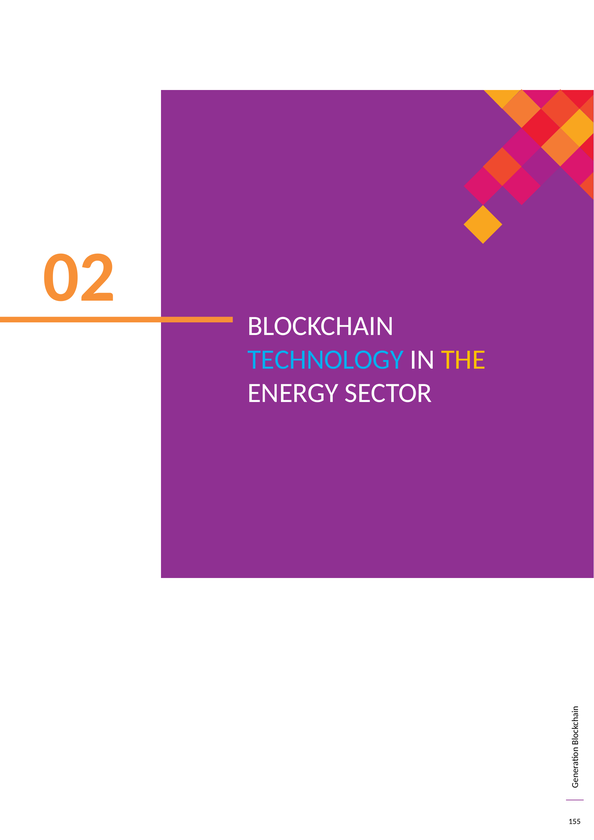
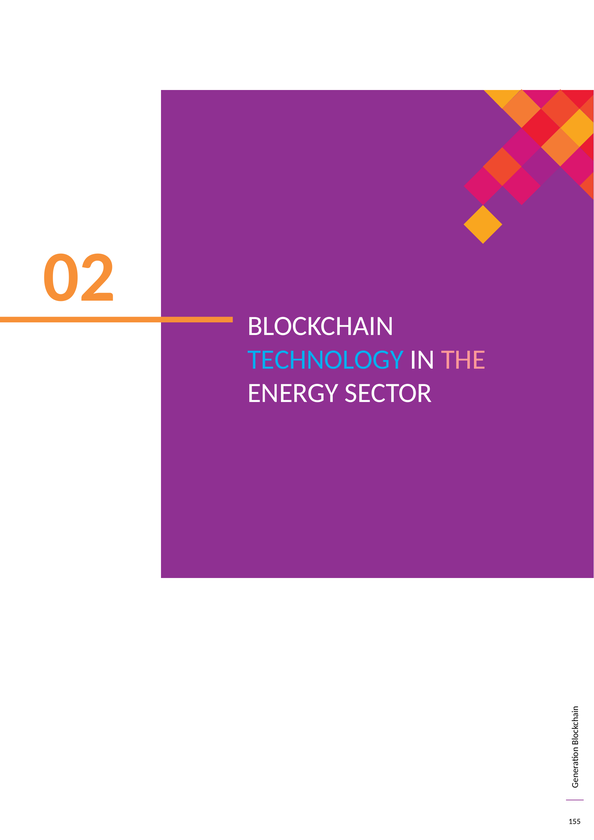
THE colour: yellow -> pink
